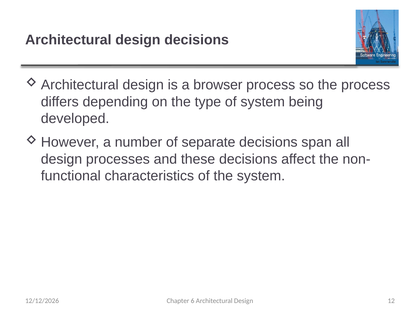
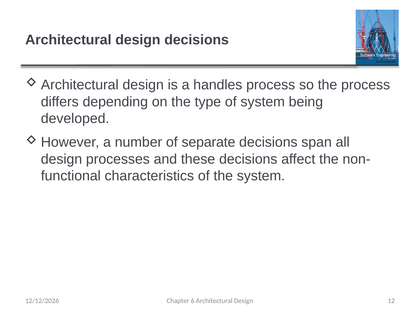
browser: browser -> handles
